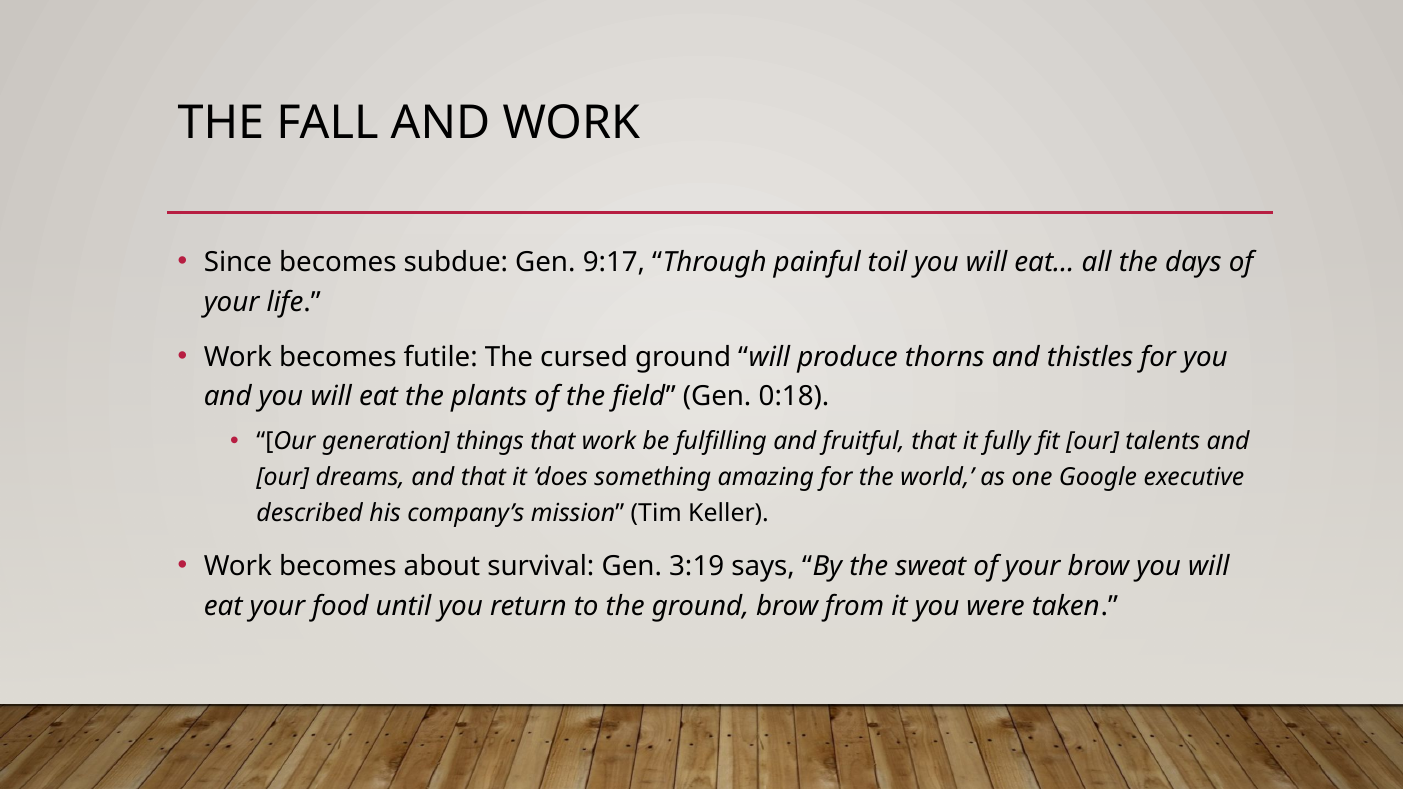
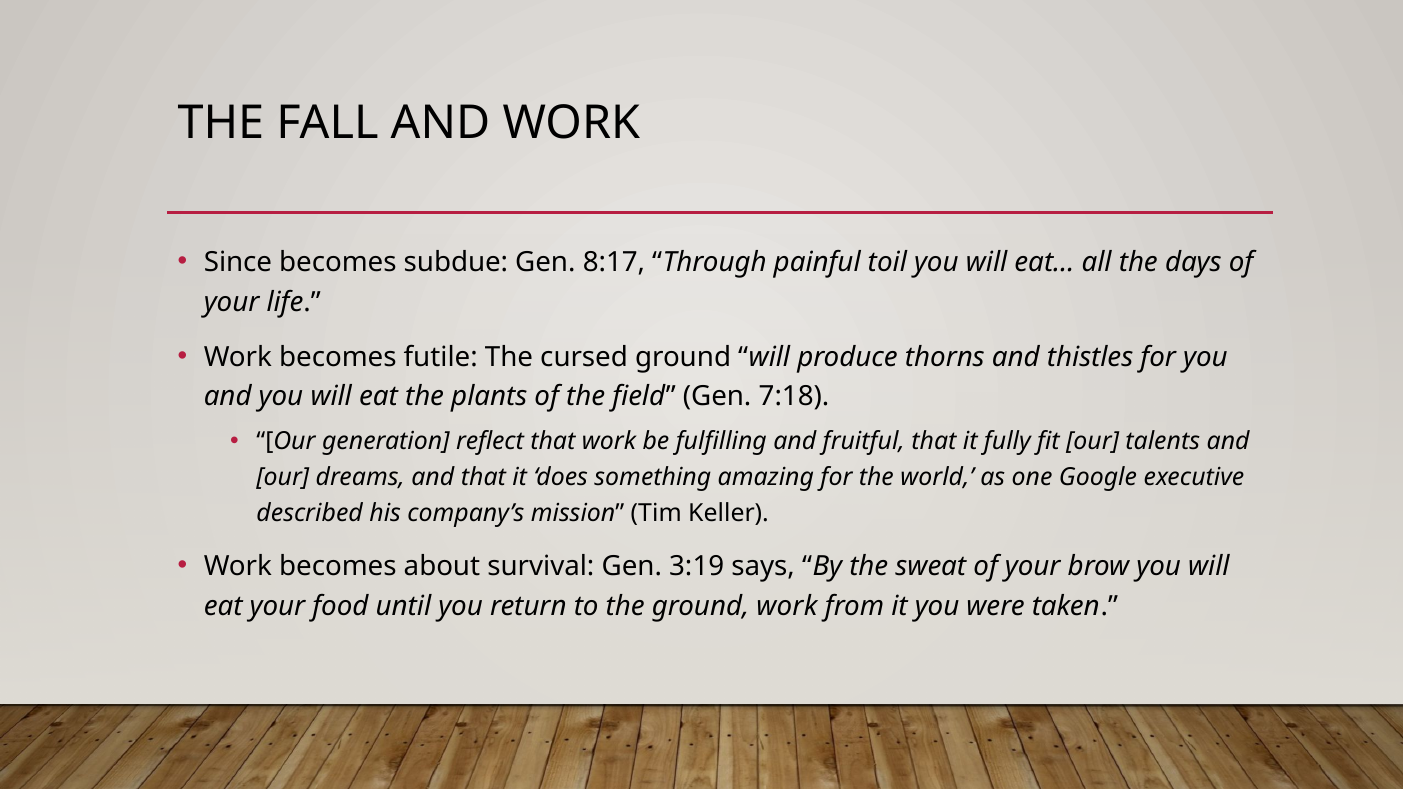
9:17: 9:17 -> 8:17
0:18: 0:18 -> 7:18
things: things -> reflect
ground brow: brow -> work
